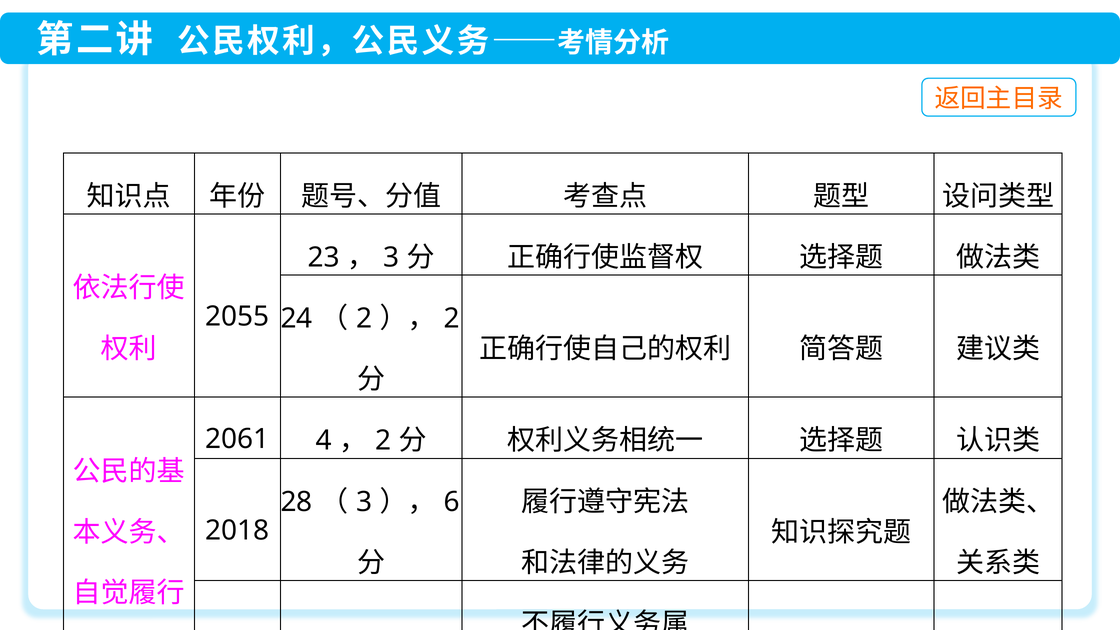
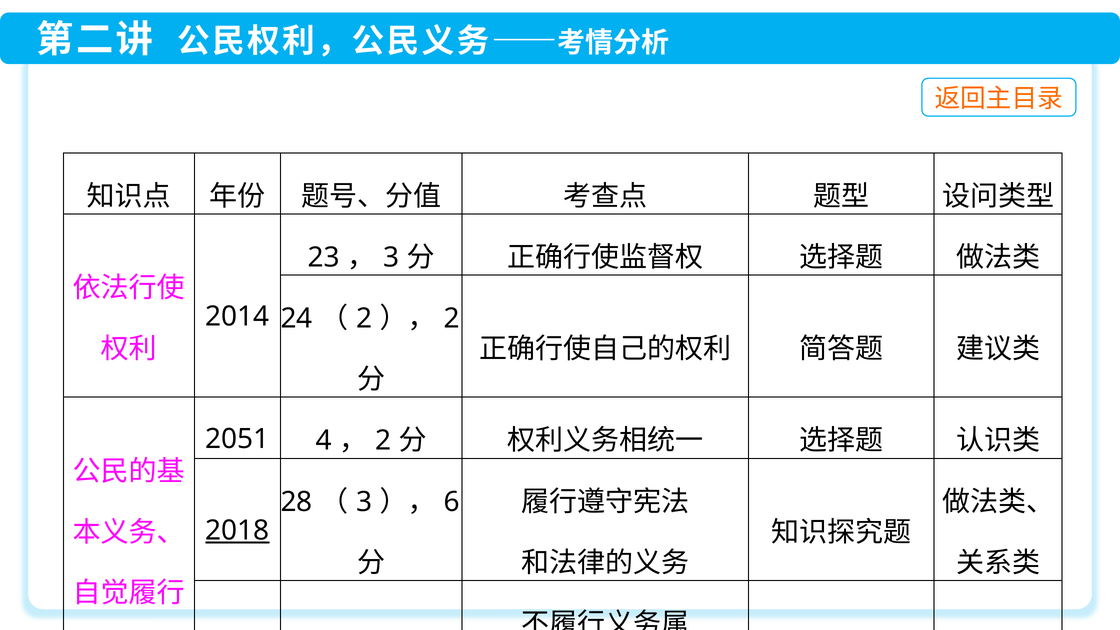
2055: 2055 -> 2014
2061: 2061 -> 2051
2018 underline: none -> present
